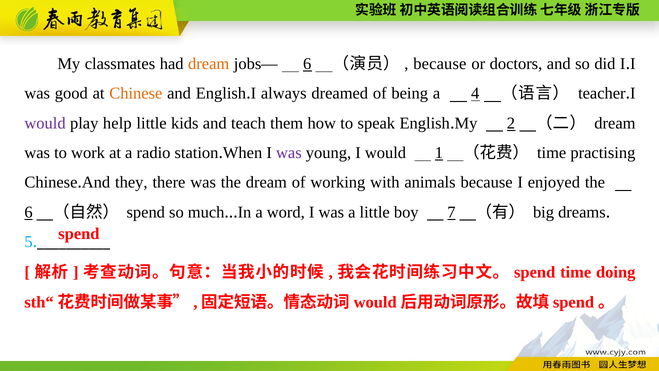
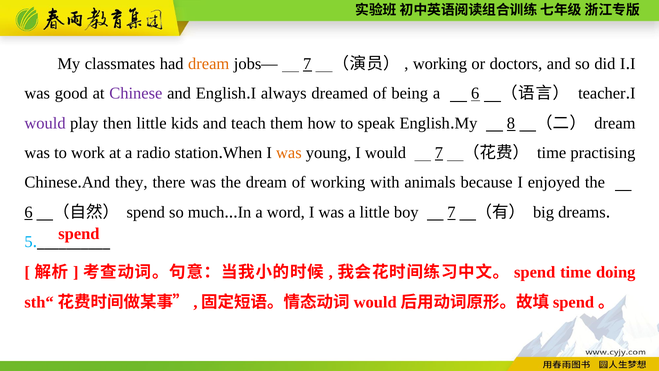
jobs— 6: 6 -> 7
because at (440, 64): because -> working
Chinese at (136, 93) colour: orange -> purple
a 4: 4 -> 6
help: help -> then
2: 2 -> 8
was at (289, 153) colour: purple -> orange
would 1: 1 -> 7
